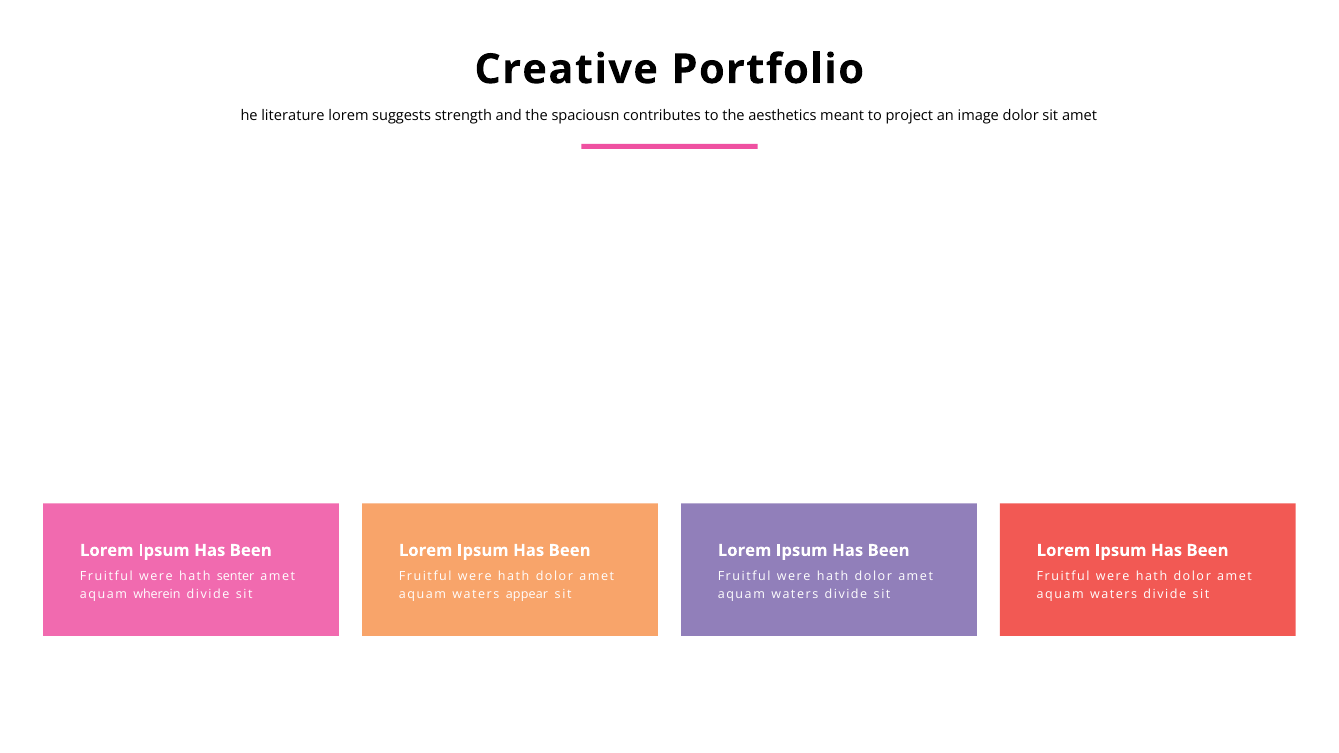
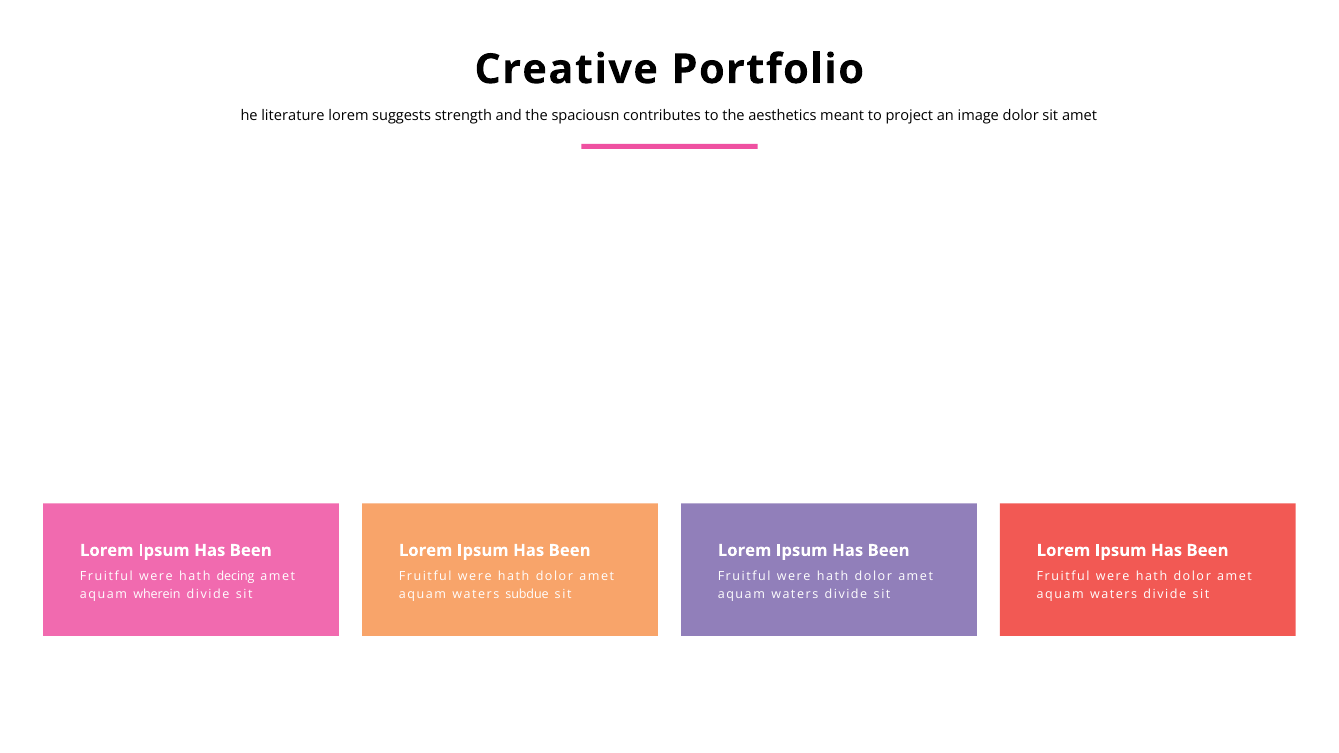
senter: senter -> decing
appear: appear -> subdue
